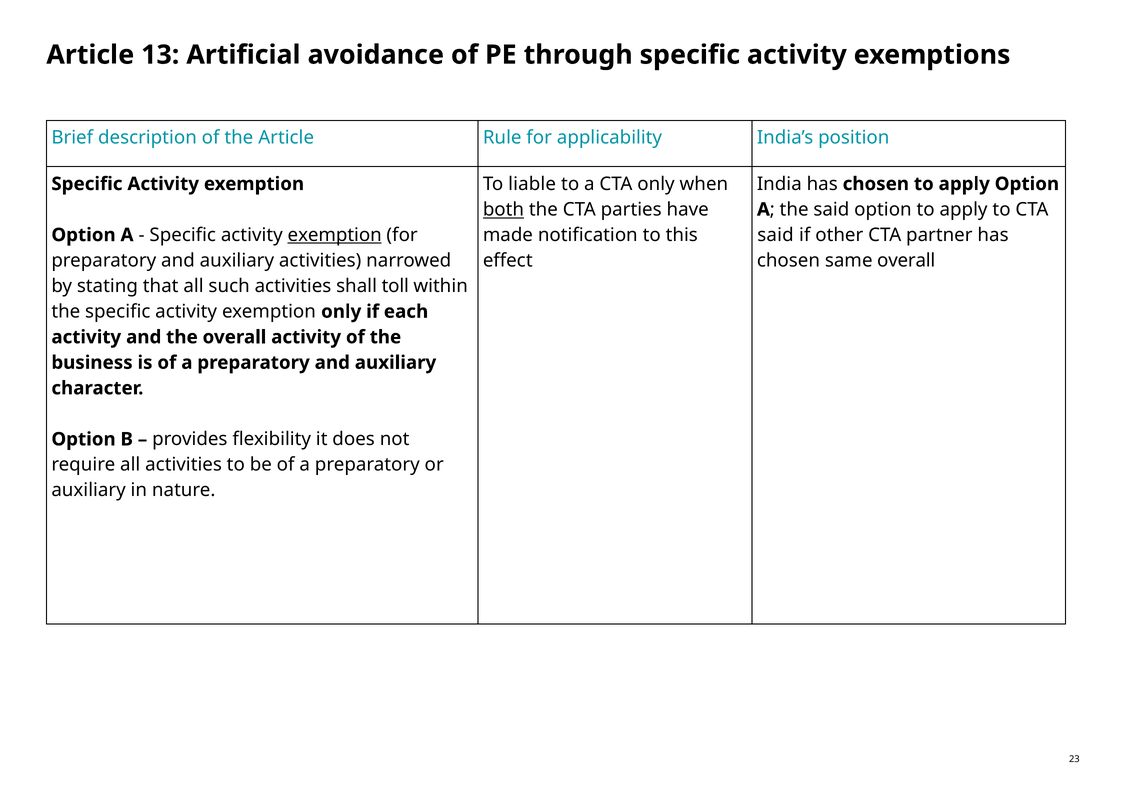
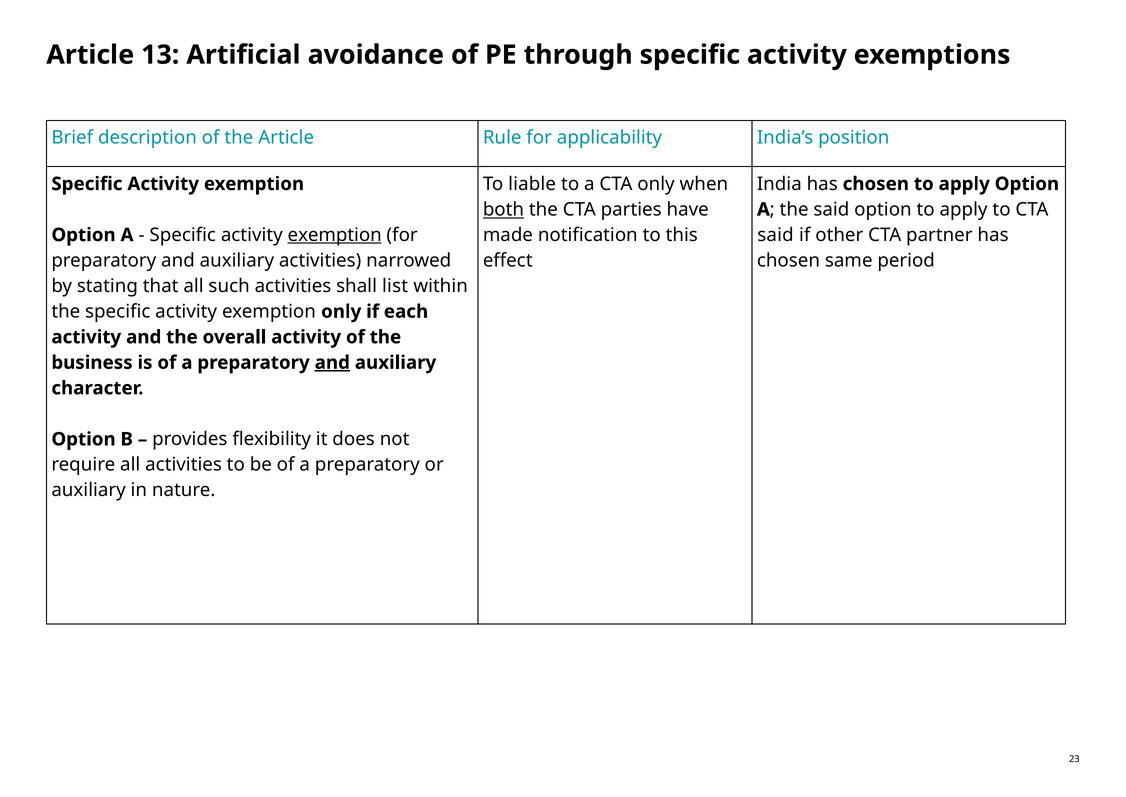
same overall: overall -> period
toll: toll -> list
and at (332, 363) underline: none -> present
